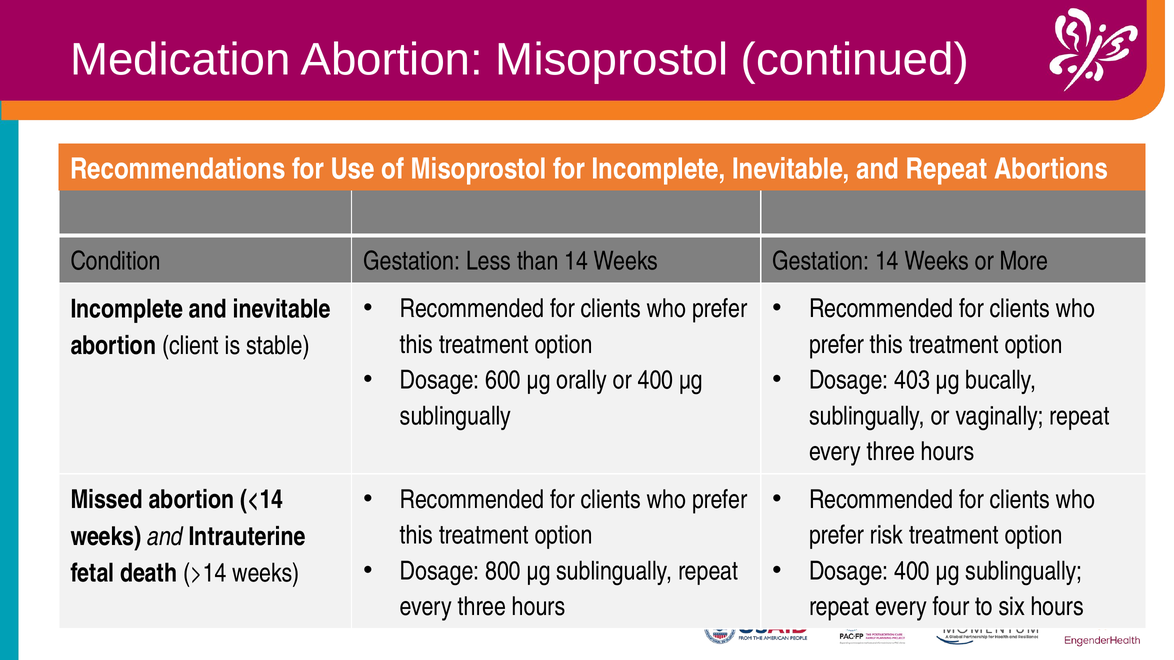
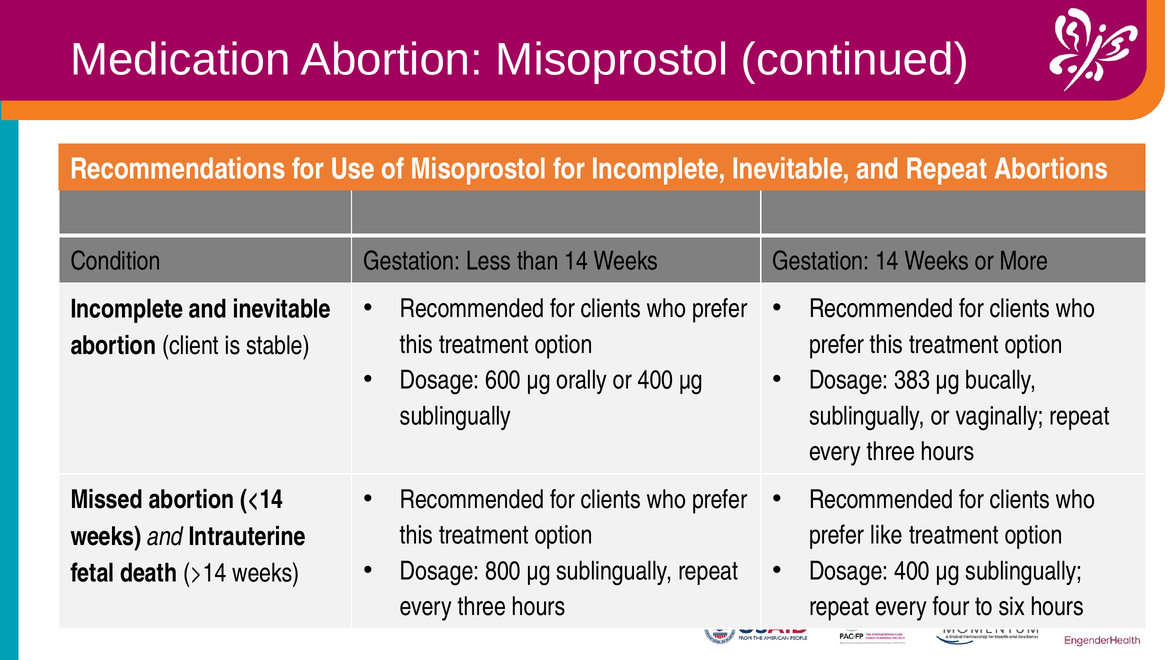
403: 403 -> 383
risk: risk -> like
